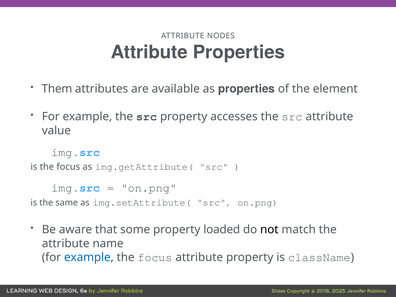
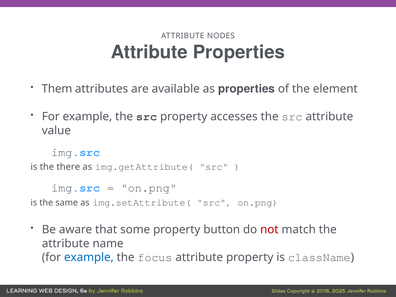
is the focus: focus -> there
loaded: loaded -> button
not colour: black -> red
